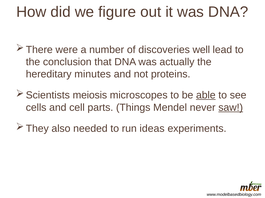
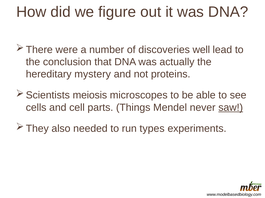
minutes: minutes -> mystery
able underline: present -> none
ideas: ideas -> types
